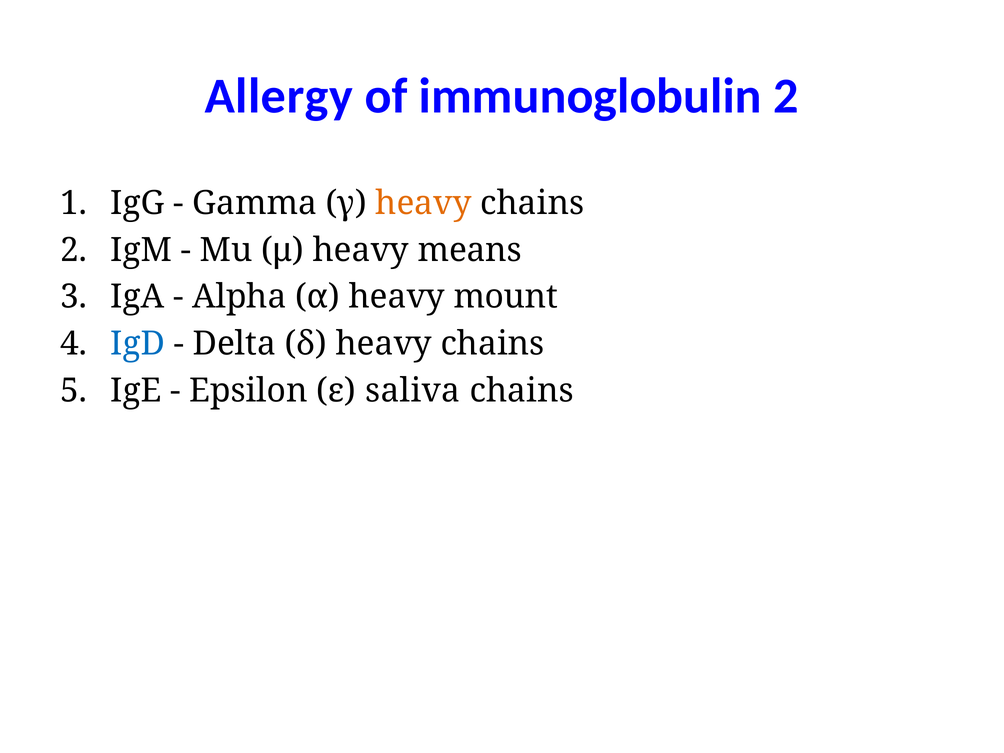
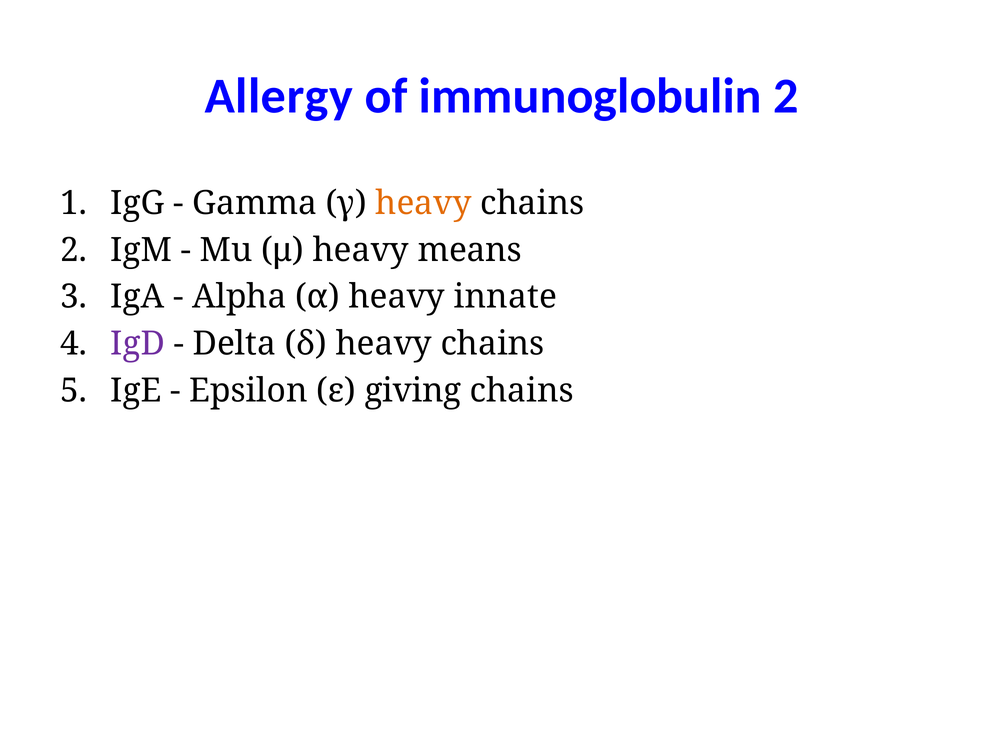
mount: mount -> innate
IgD colour: blue -> purple
saliva: saliva -> giving
